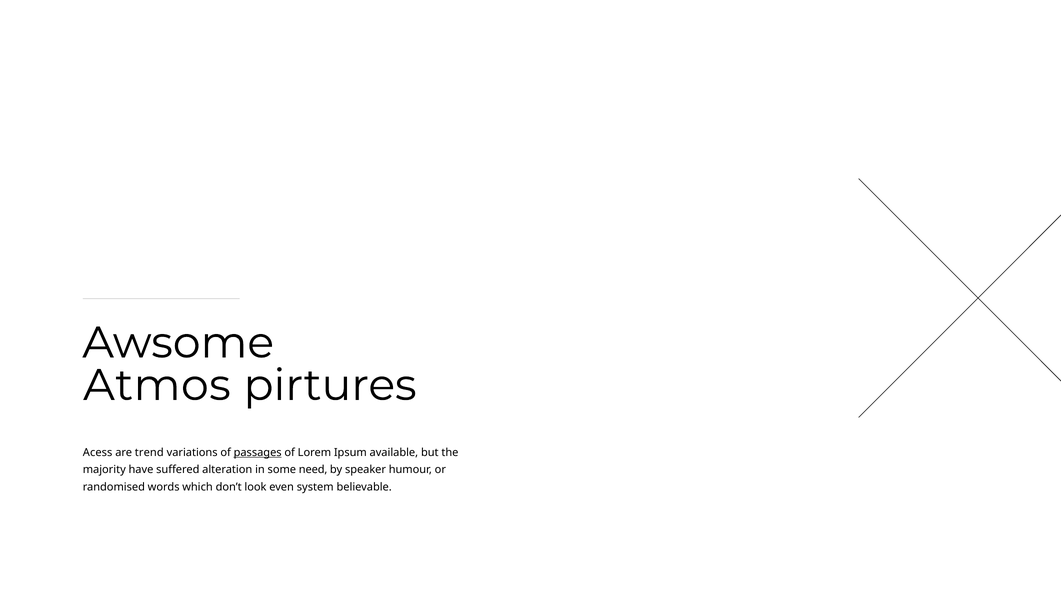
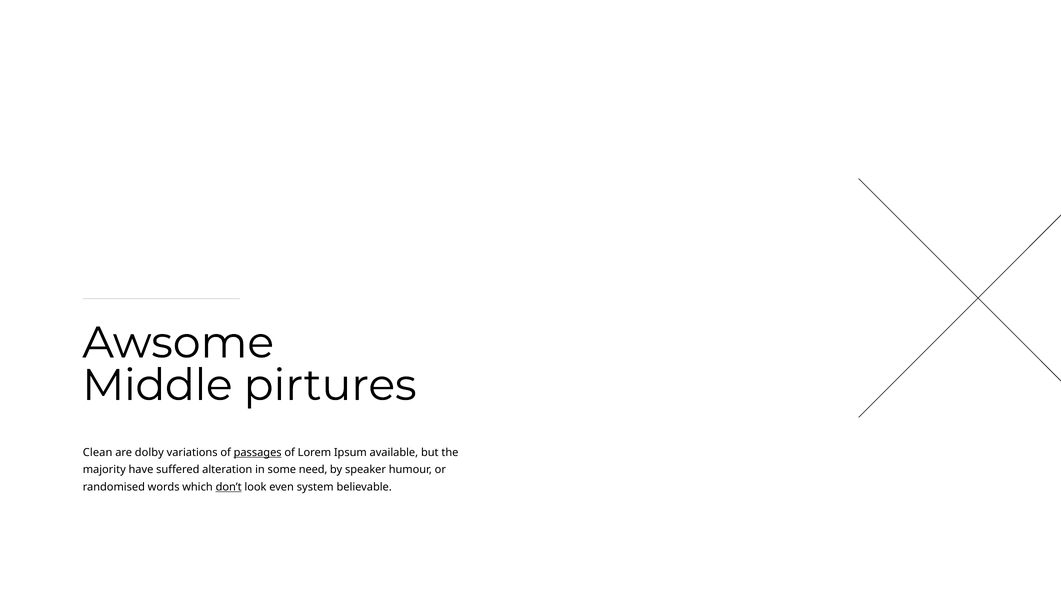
Atmos: Atmos -> Middle
Acess: Acess -> Clean
trend: trend -> dolby
don’t underline: none -> present
